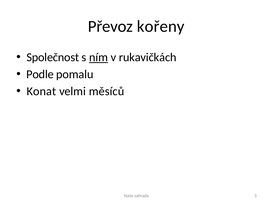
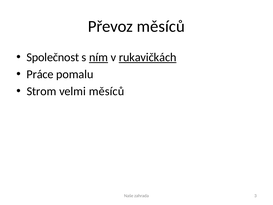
Převoz kořeny: kořeny -> měsíců
rukavičkách underline: none -> present
Podle: Podle -> Práce
Konat: Konat -> Strom
